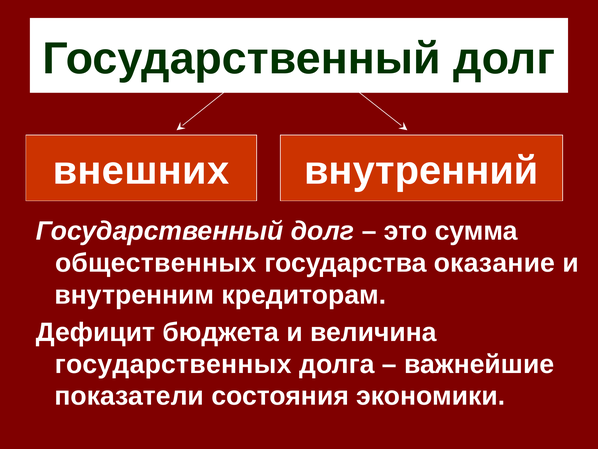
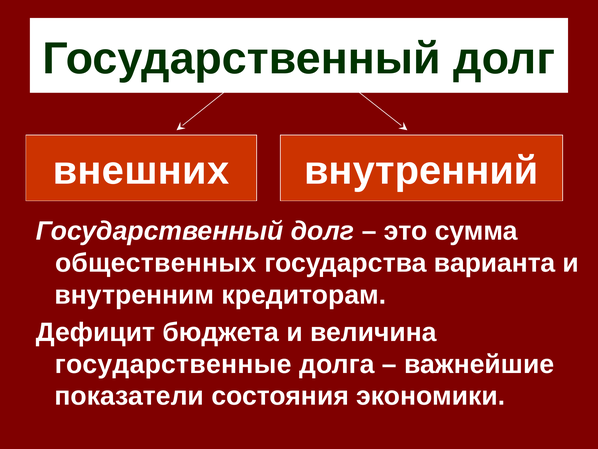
оказание: оказание -> варианта
государственных: государственных -> государственные
